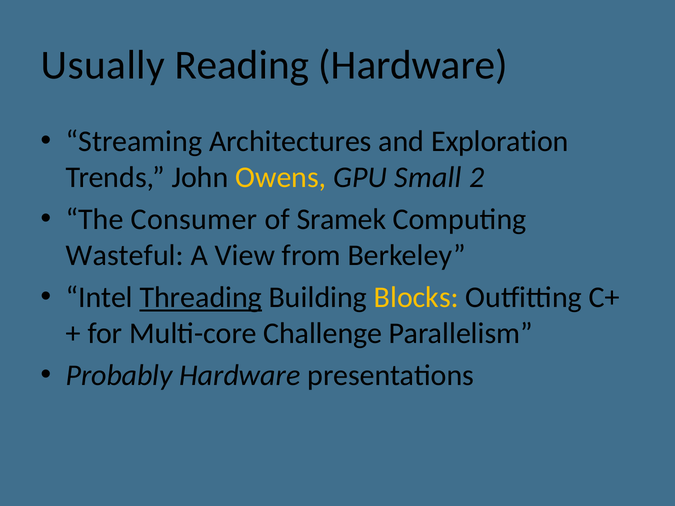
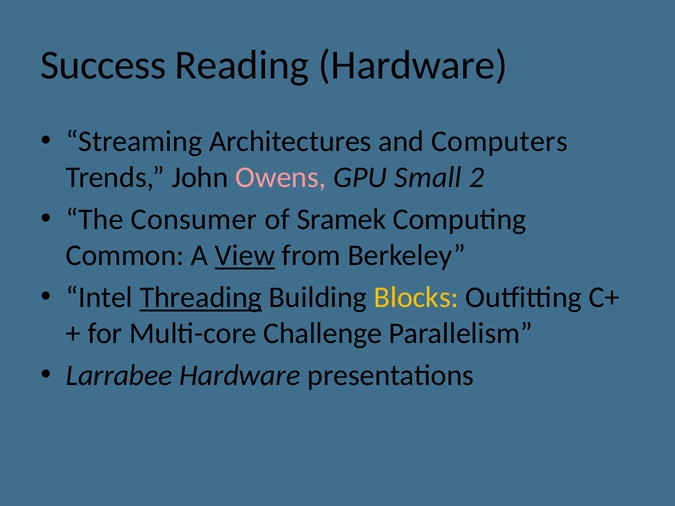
Usually: Usually -> Success
Exploration: Exploration -> Computers
Owens colour: yellow -> pink
Wasteful: Wasteful -> Common
View underline: none -> present
Probably: Probably -> Larrabee
